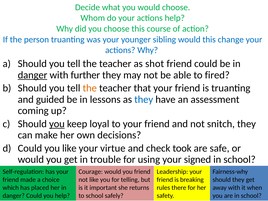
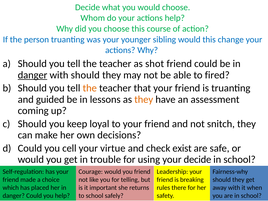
with further: further -> should
they at (144, 99) colour: blue -> orange
you at (57, 124) underline: present -> none
you like: like -> cell
took: took -> exist
your signed: signed -> decide
